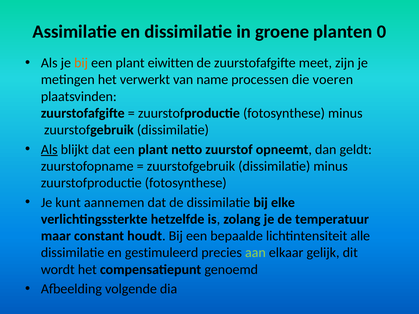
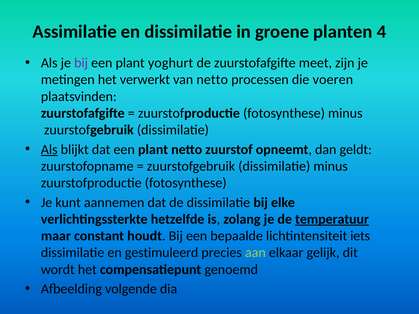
0: 0 -> 4
bij at (81, 63) colour: orange -> purple
eiwitten: eiwitten -> yoghurt
van name: name -> netto
temperatuur underline: none -> present
alle: alle -> iets
